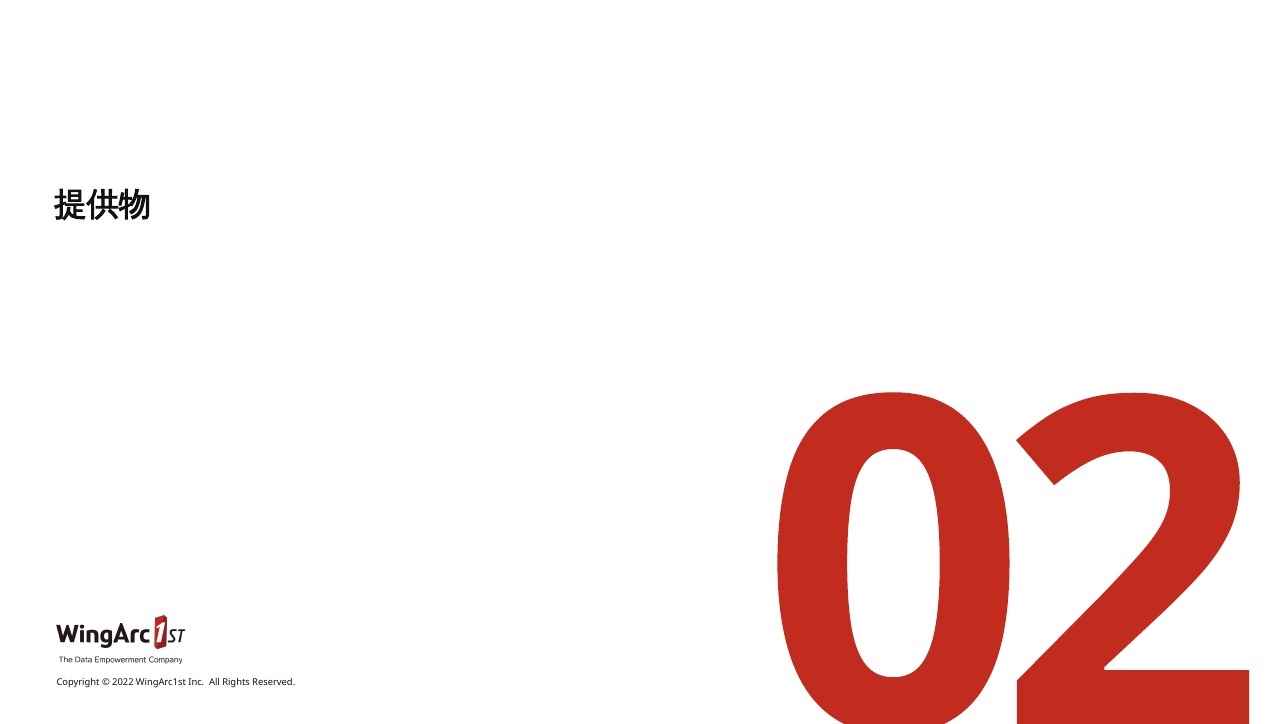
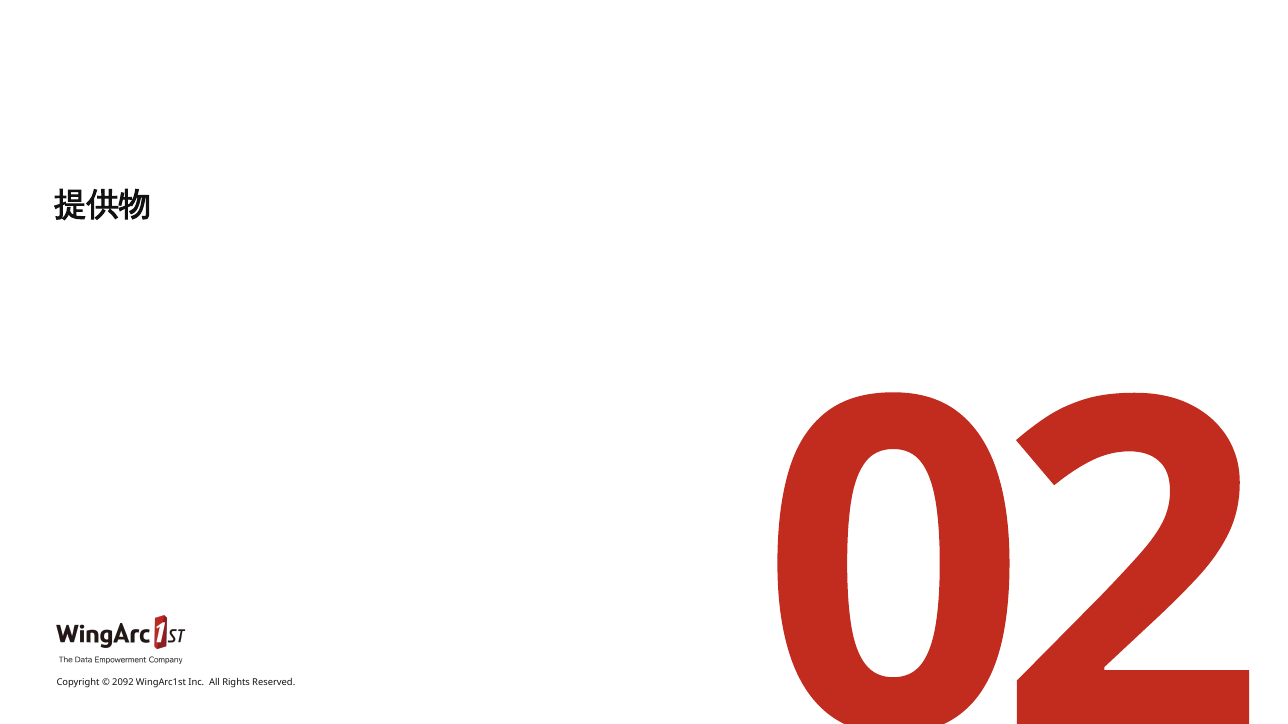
2022: 2022 -> 2092
